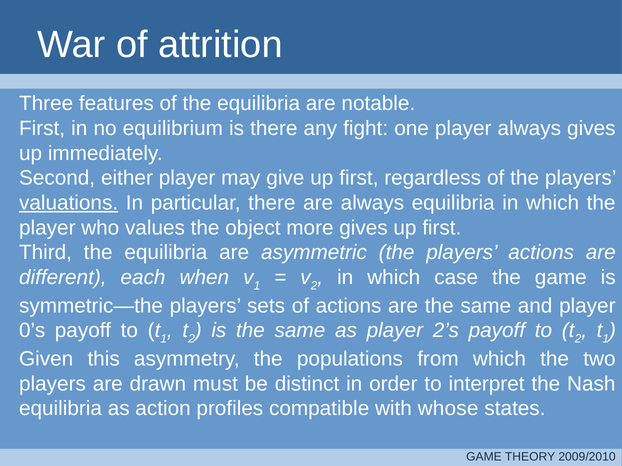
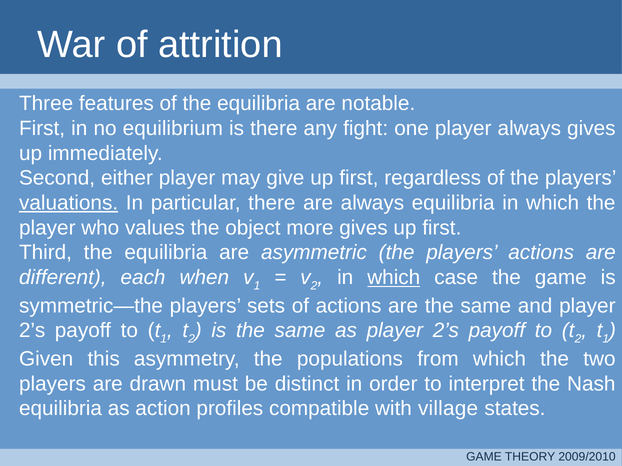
which at (394, 278) underline: none -> present
0’s at (32, 331): 0’s -> 2’s
whose: whose -> village
